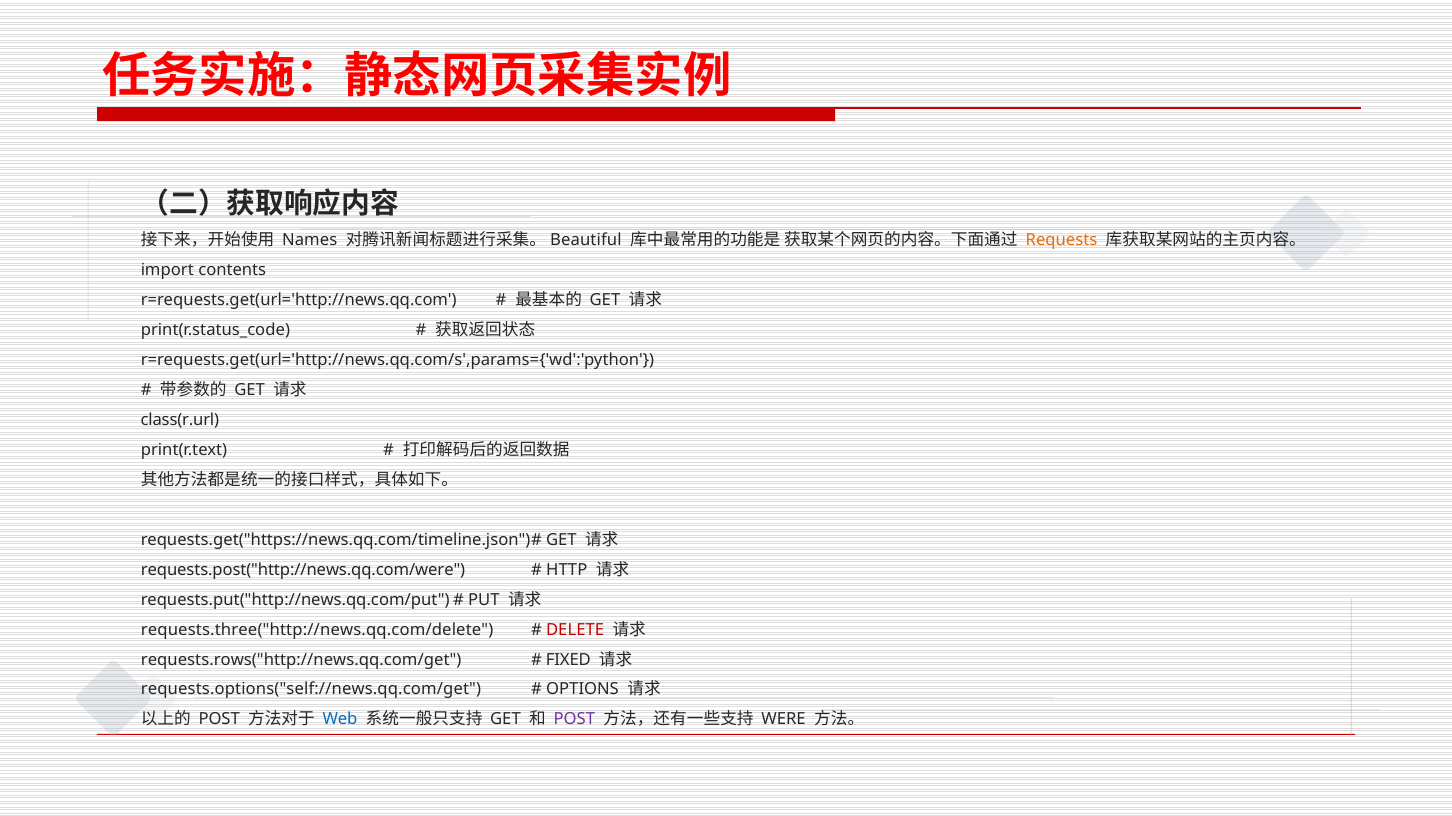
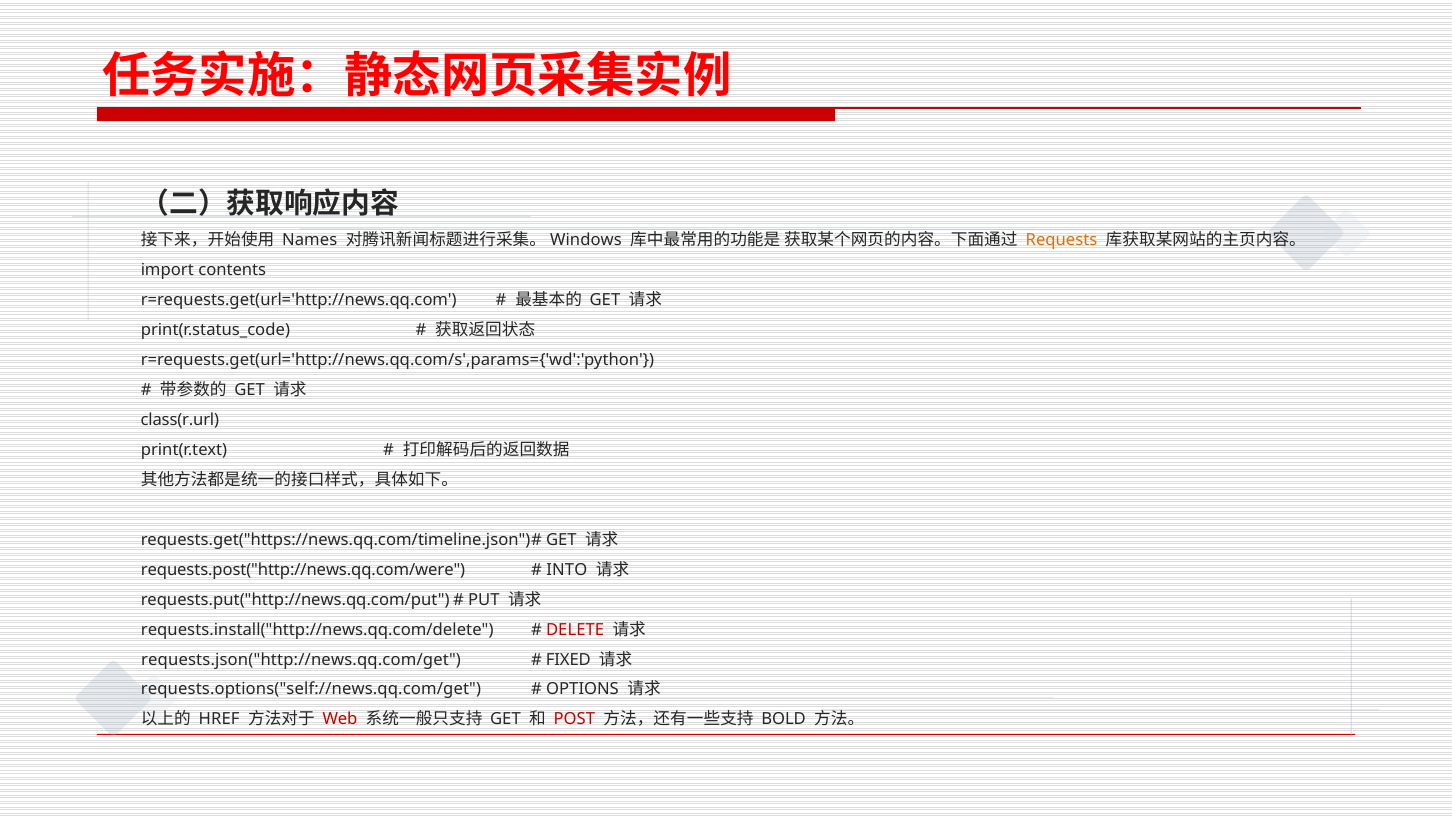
Beautiful: Beautiful -> Windows
HTTP: HTTP -> INTO
requests.three("http://news.qq.com/delete: requests.three("http://news.qq.com/delete -> requests.install("http://news.qq.com/delete
requests.rows("http://news.qq.com/get: requests.rows("http://news.qq.com/get -> requests.json("http://news.qq.com/get
POST at (219, 720): POST -> HREF
Web colour: blue -> red
POST at (574, 720) colour: purple -> red
WERE: WERE -> BOLD
